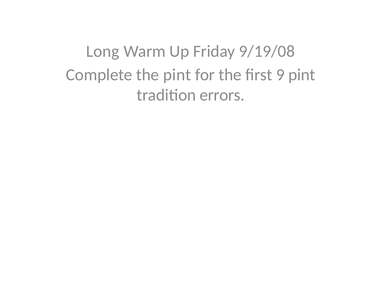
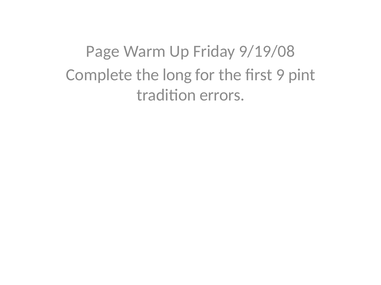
Long: Long -> Page
the pint: pint -> long
